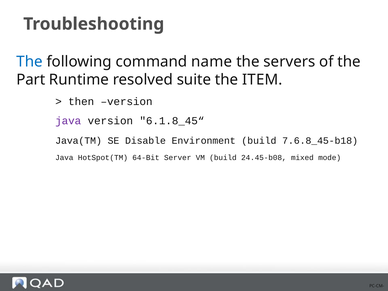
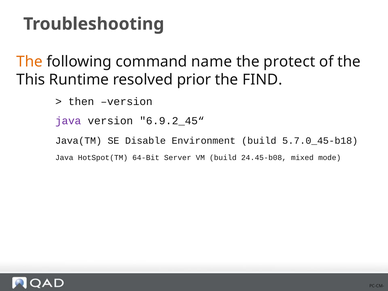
The at (30, 62) colour: blue -> orange
servers: servers -> protect
Part: Part -> This
suite: suite -> prior
ITEM: ITEM -> FIND
6.1.8_45“: 6.1.8_45“ -> 6.9.2_45“
7.6.8_45-b18: 7.6.8_45-b18 -> 5.7.0_45-b18
